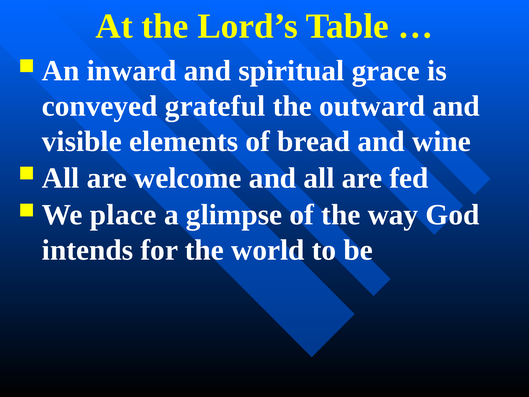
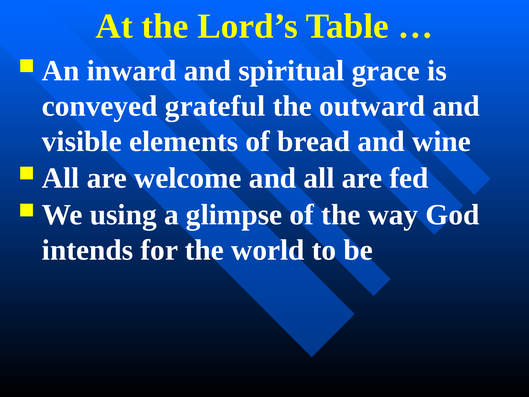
place: place -> using
